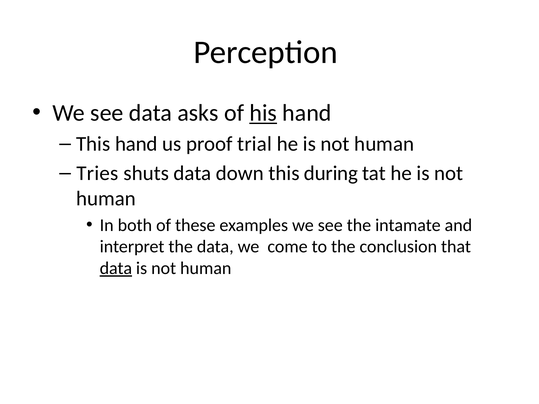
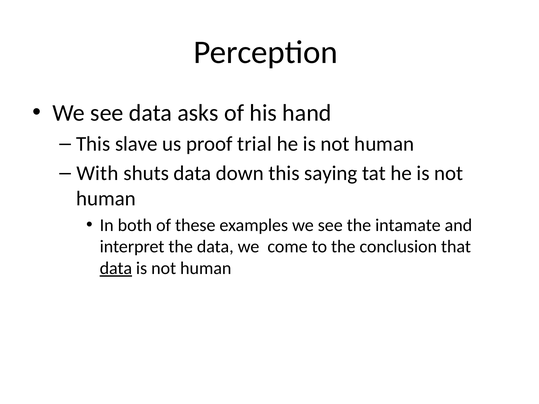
his underline: present -> none
This hand: hand -> slave
Tries: Tries -> With
during: during -> saying
